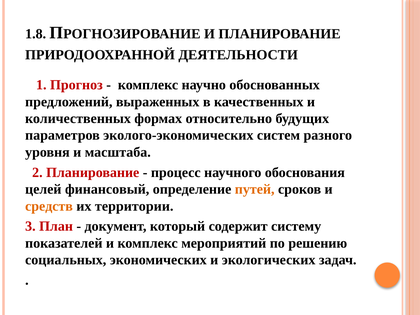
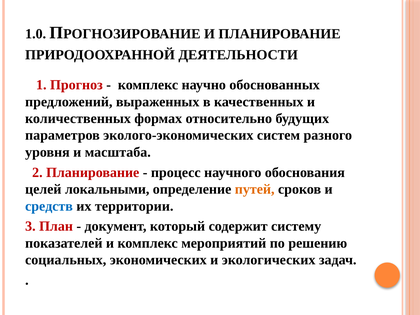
1.8: 1.8 -> 1.0
финансовый: финансовый -> локальными
средств colour: orange -> blue
